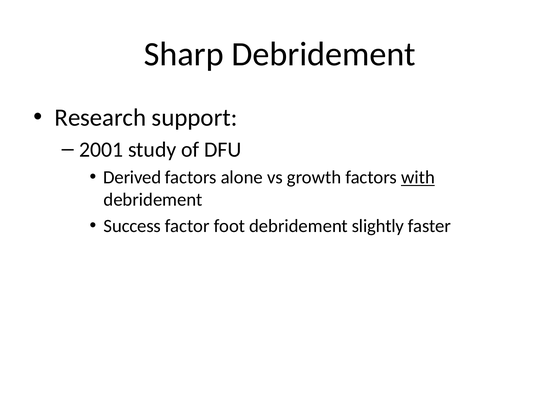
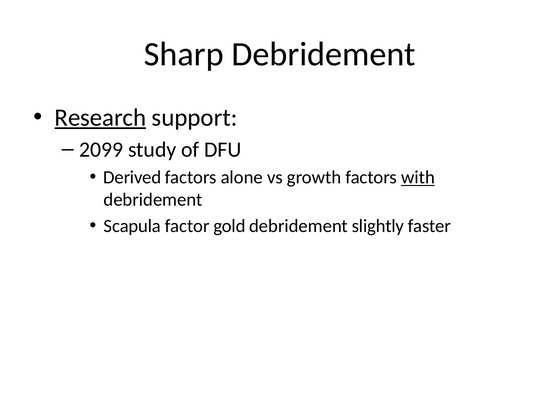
Research underline: none -> present
2001: 2001 -> 2099
Success: Success -> Scapula
foot: foot -> gold
